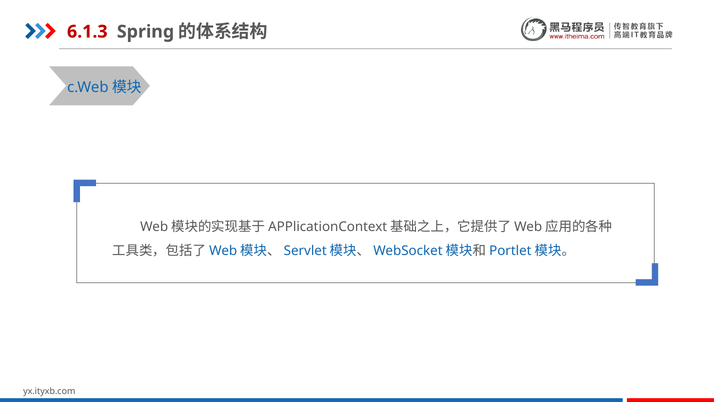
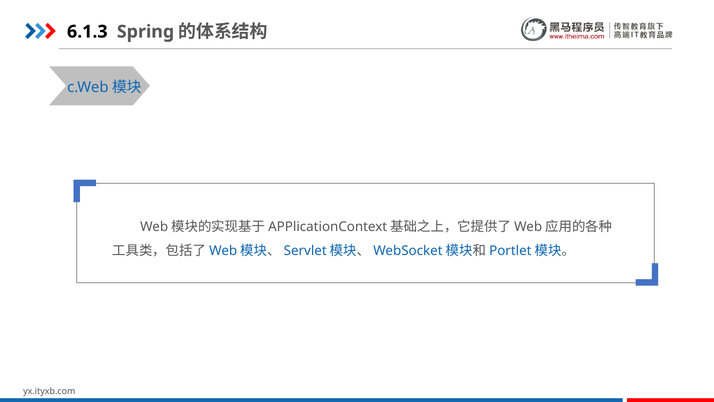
6.1.3 colour: red -> black
